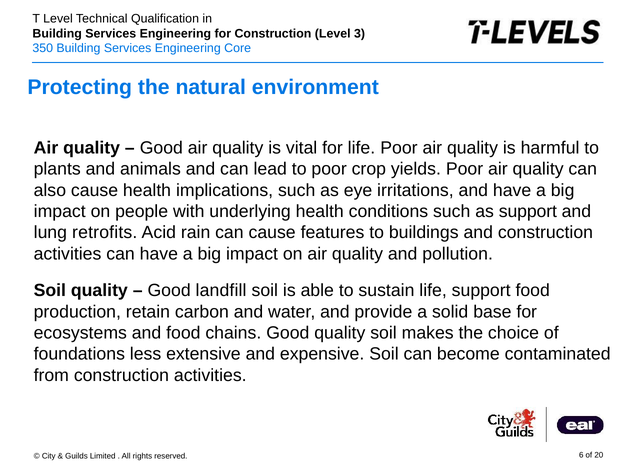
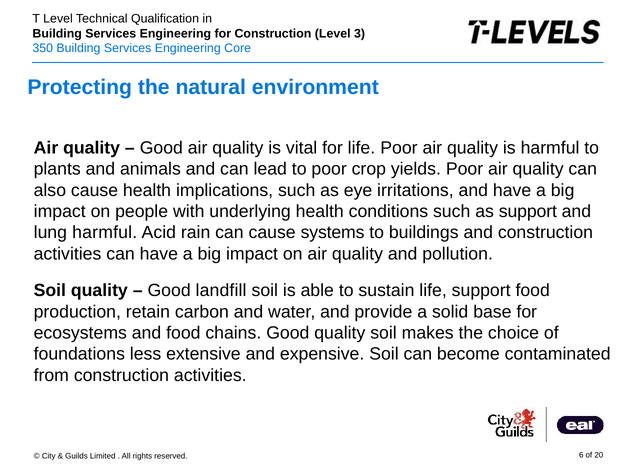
lung retrofits: retrofits -> harmful
features: features -> systems
